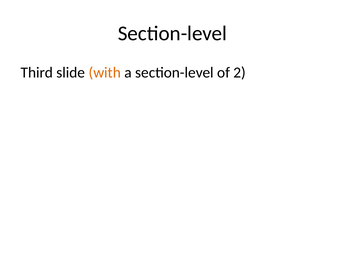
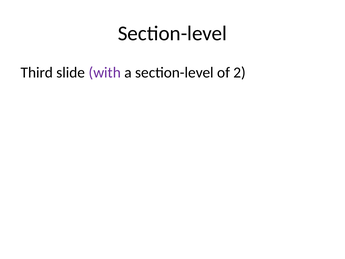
with colour: orange -> purple
